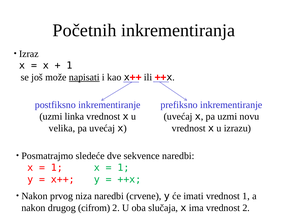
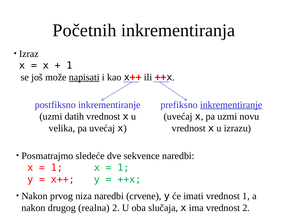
inkrementiranje at (231, 105) underline: none -> present
linka: linka -> datih
cifrom: cifrom -> realna
